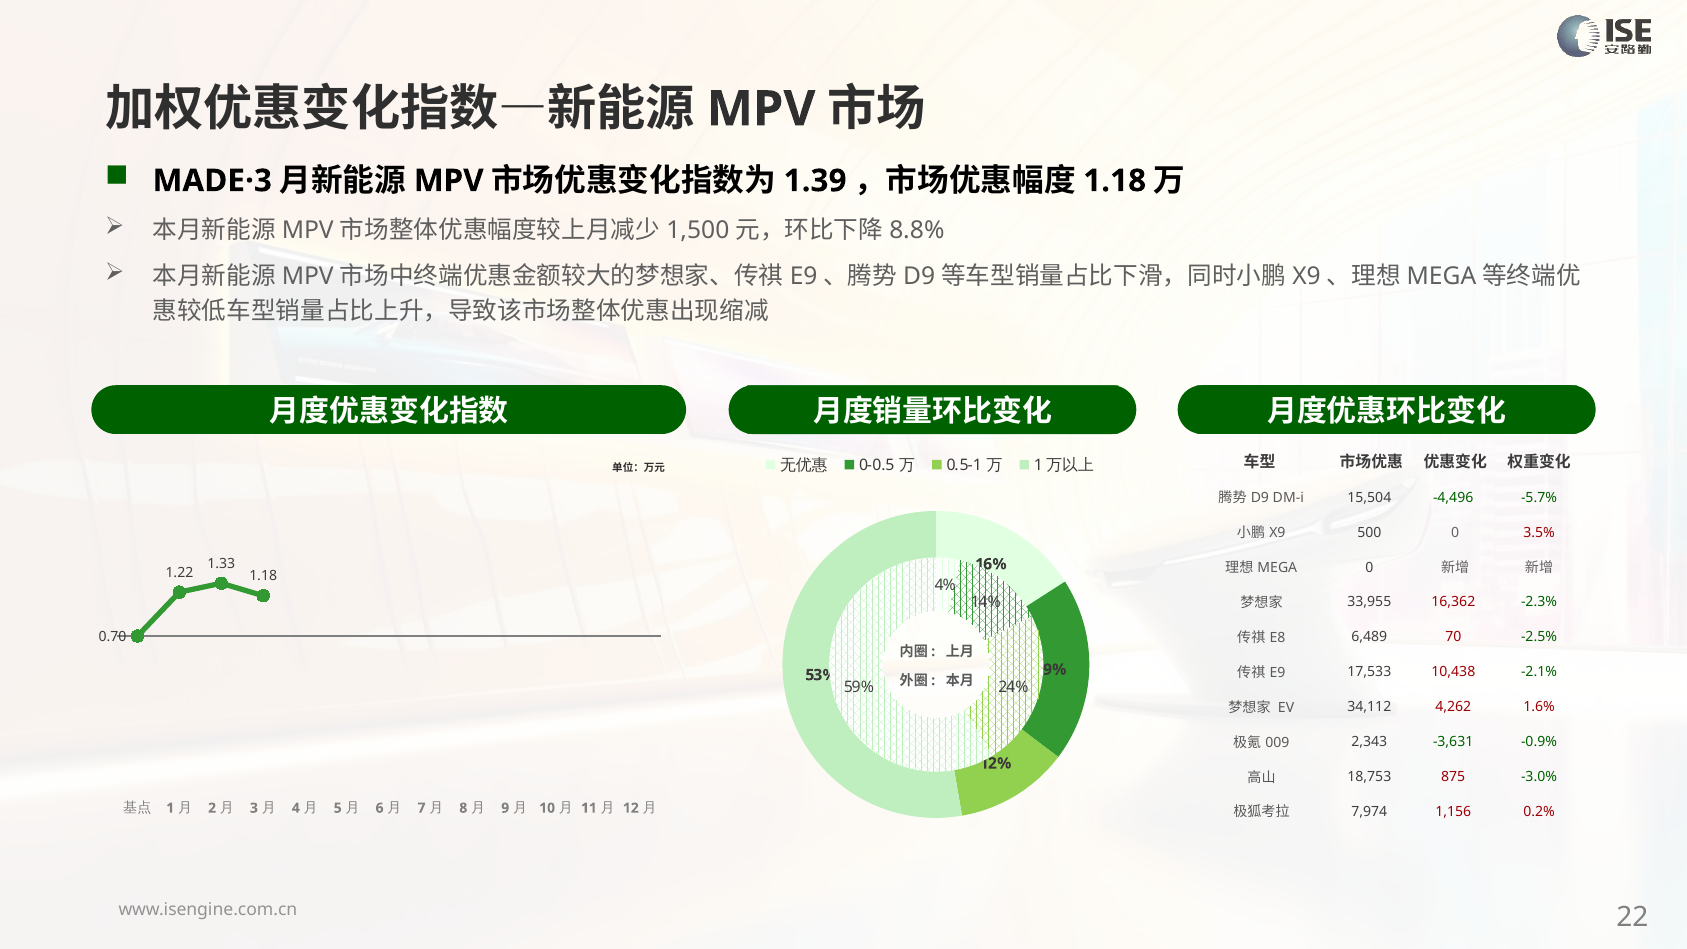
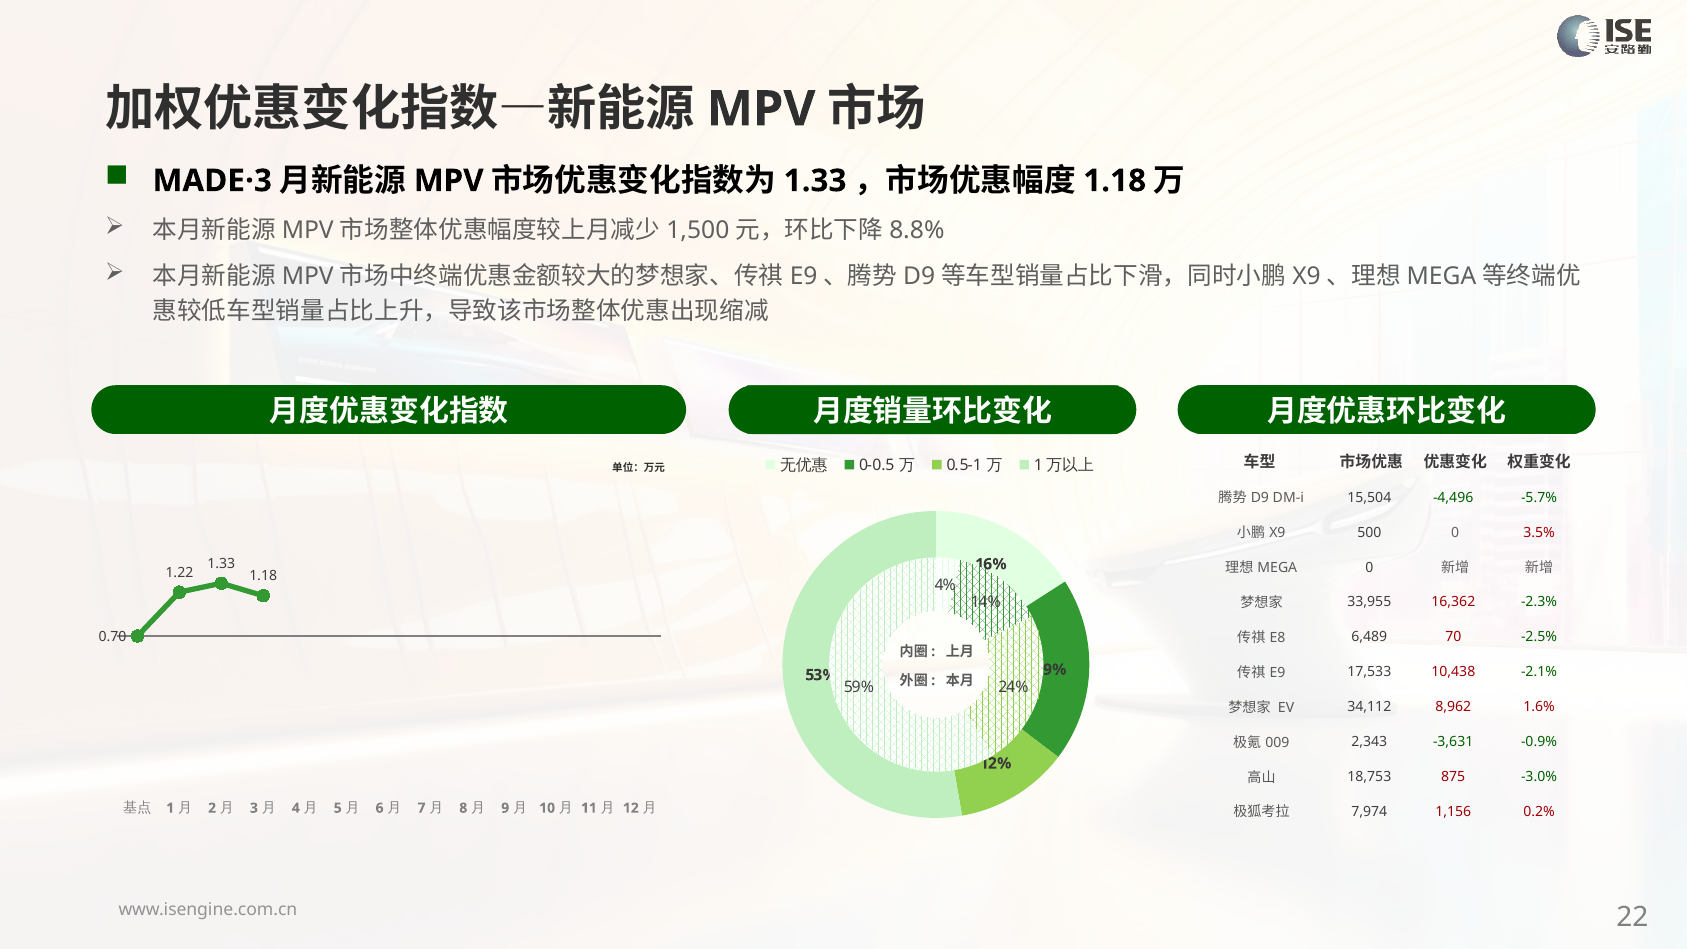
1.39 at (815, 181): 1.39 -> 1.33
4,262: 4,262 -> 8,962
